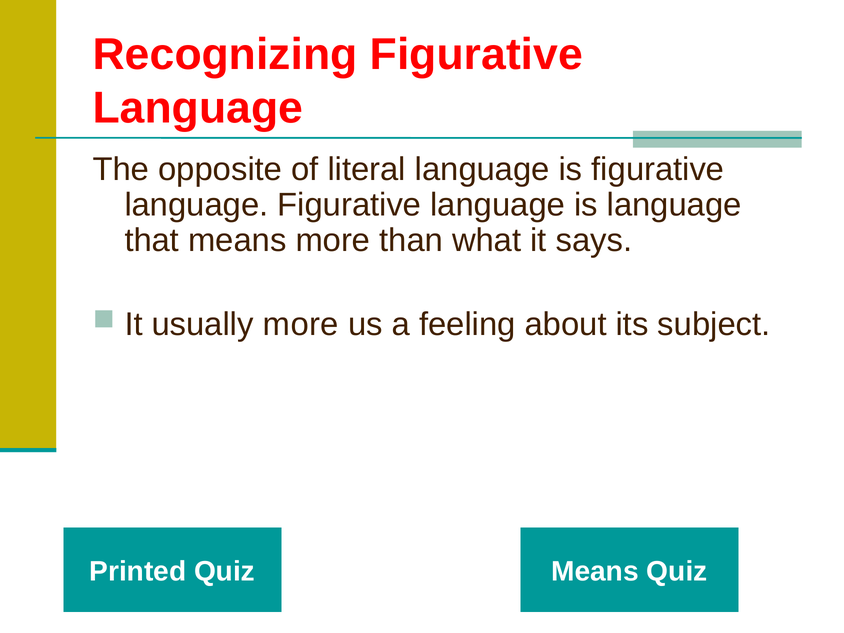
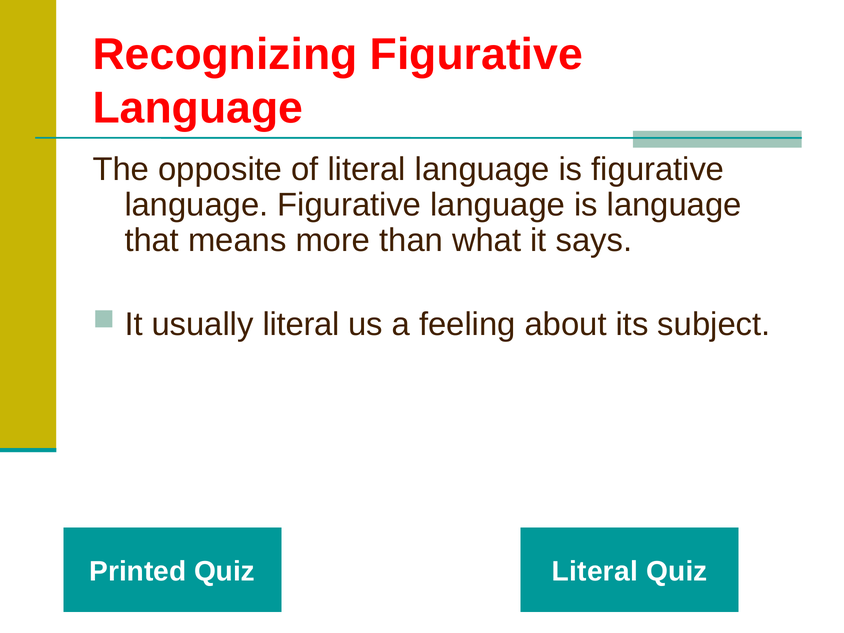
usually more: more -> literal
Quiz Means: Means -> Literal
